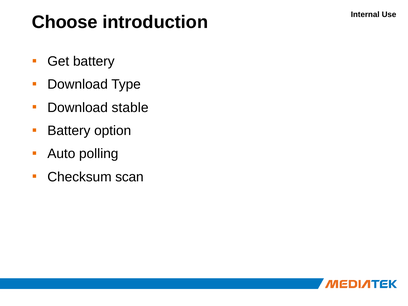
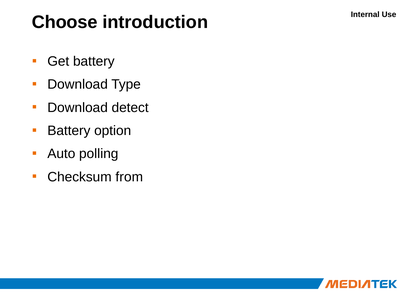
stable: stable -> detect
scan: scan -> from
